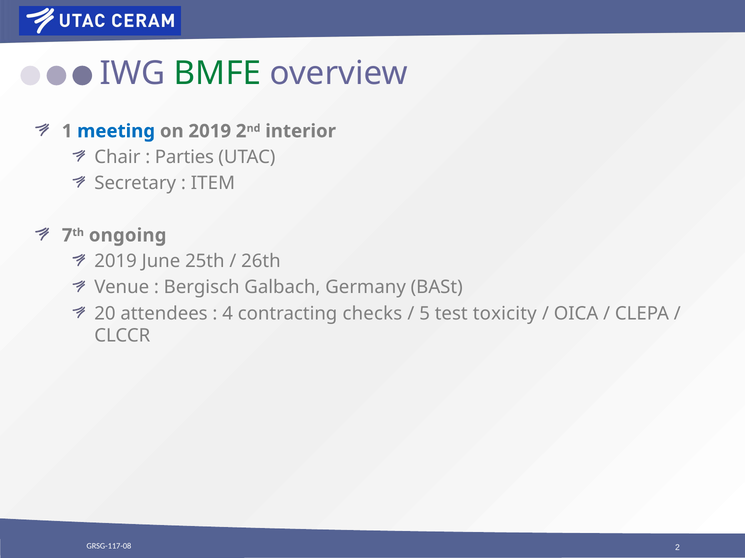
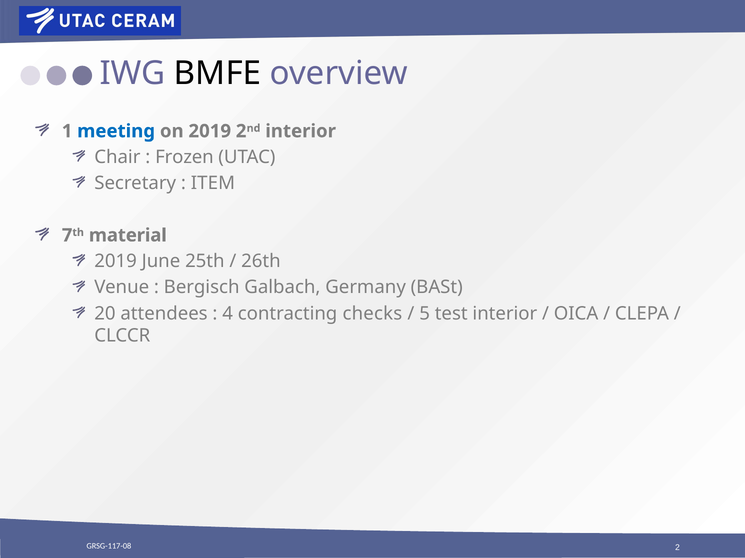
BMFE colour: green -> black
Parties: Parties -> Frozen
ongoing: ongoing -> material
test toxicity: toxicity -> interior
